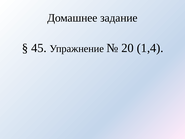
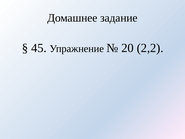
1,4: 1,4 -> 2,2
